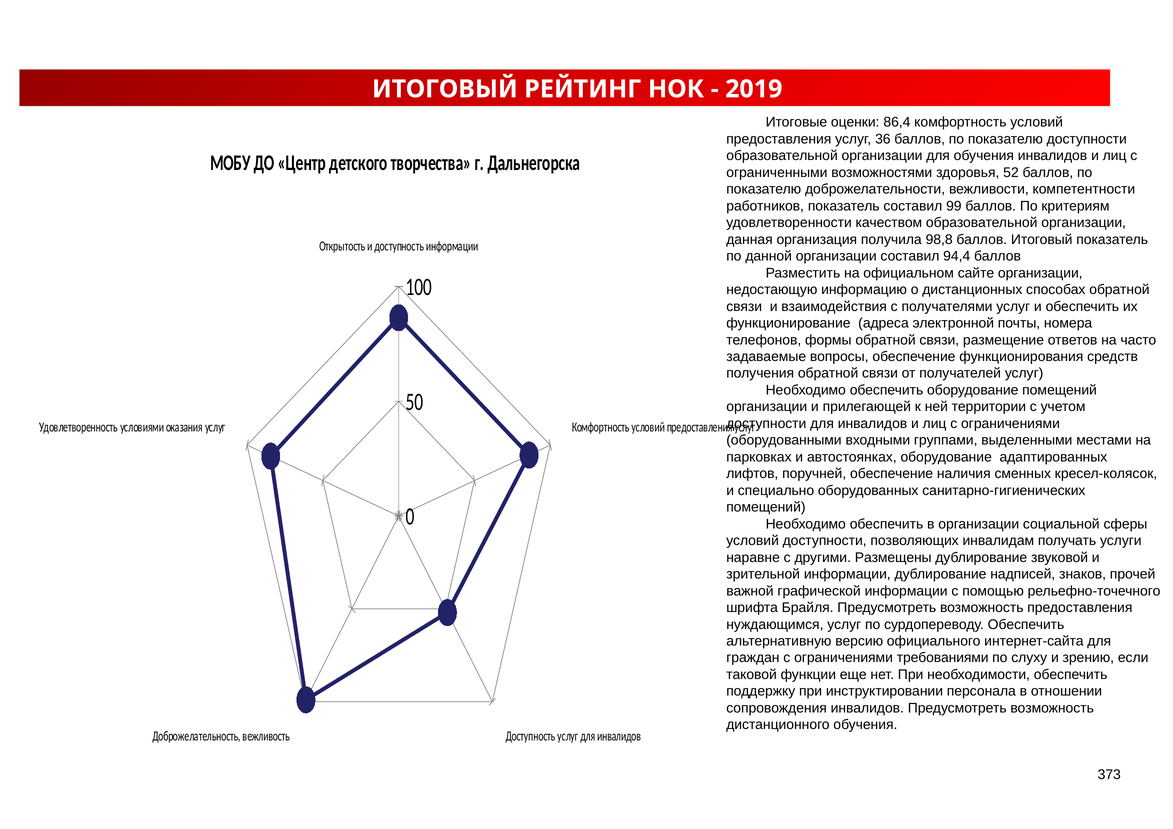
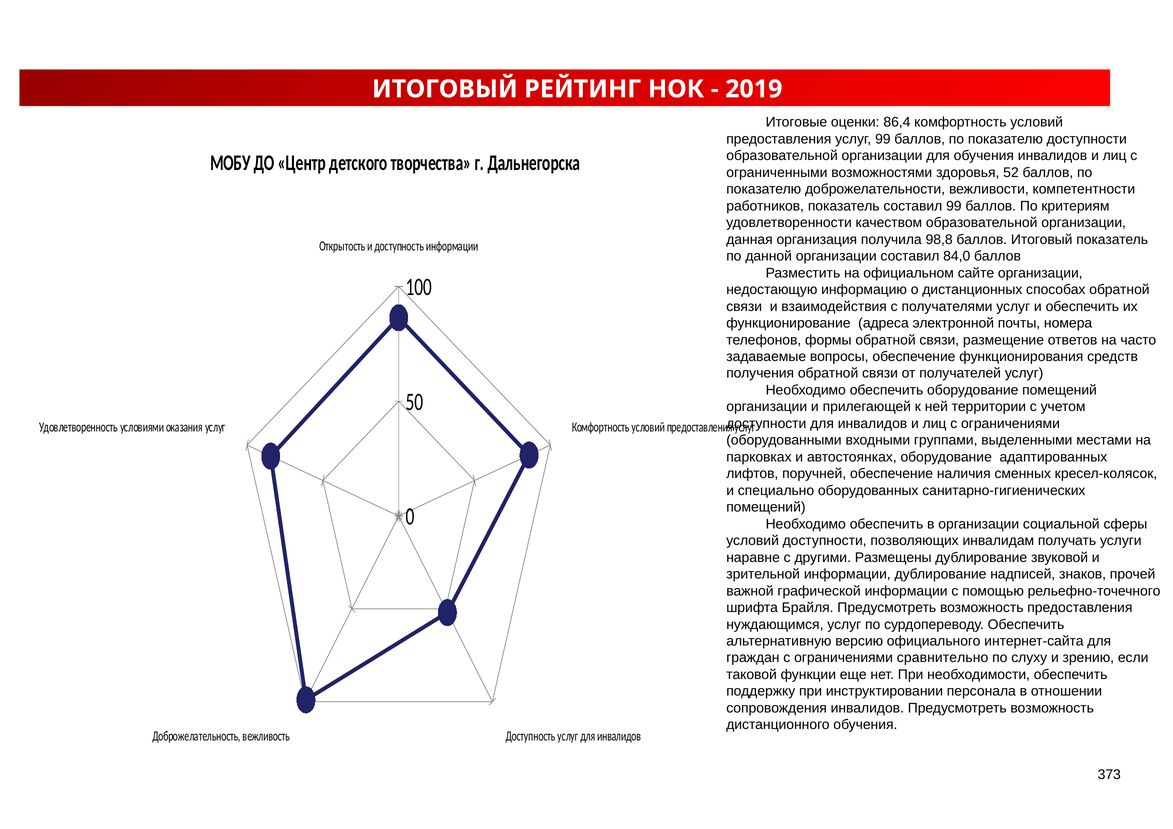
услуг 36: 36 -> 99
94,4: 94,4 -> 84,0
требованиями: требованиями -> сравнительно
